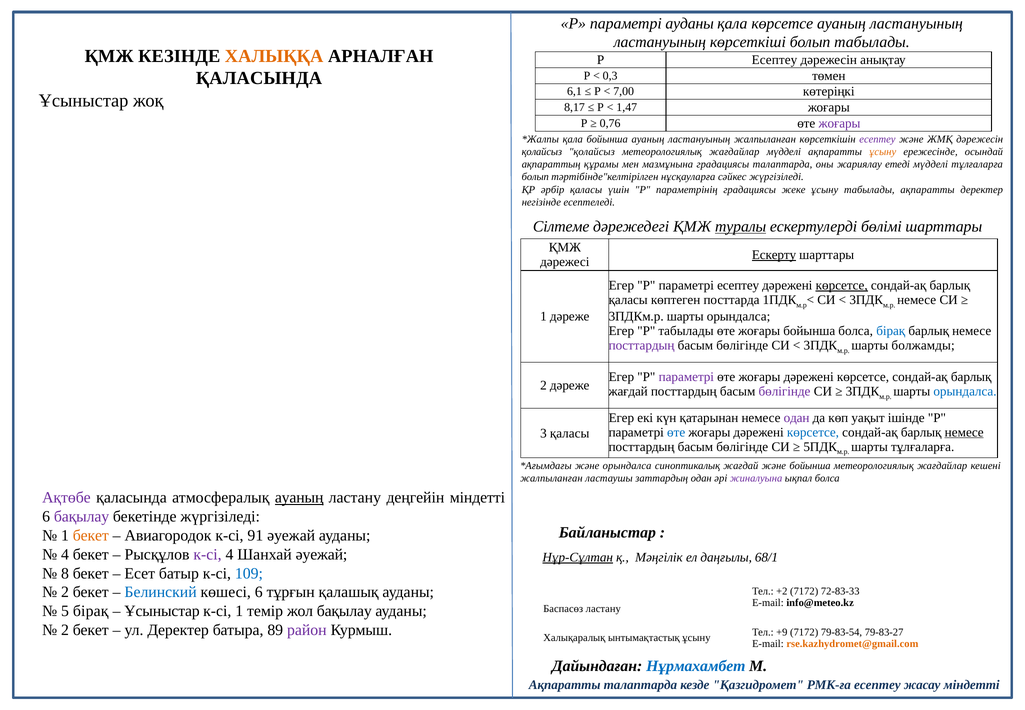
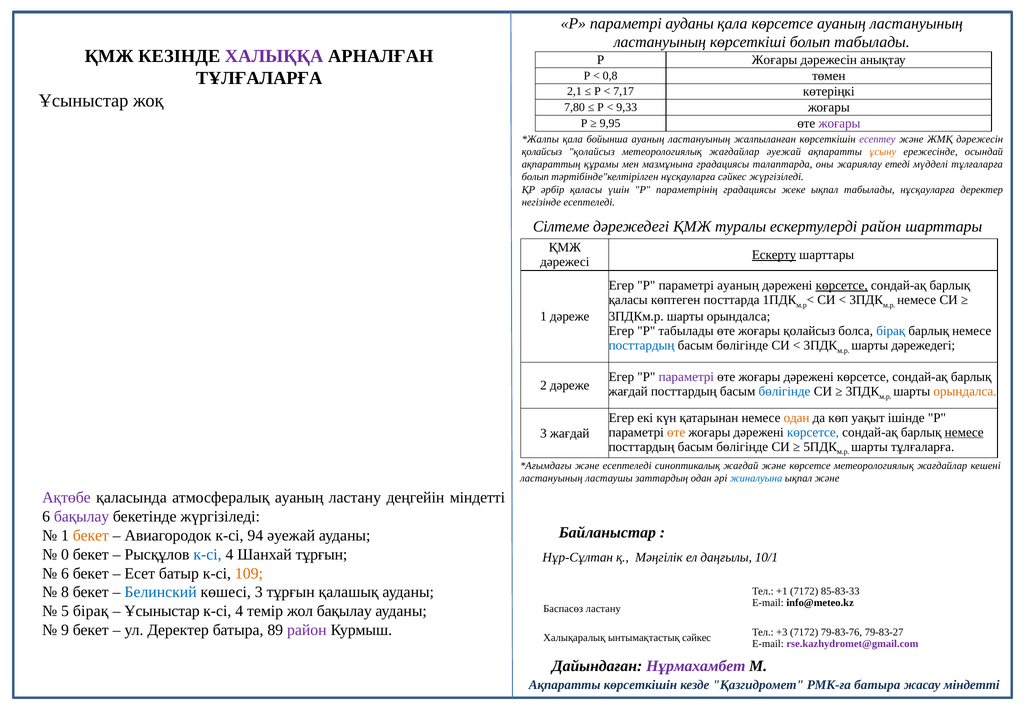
ХАЛЫҚҚА colour: orange -> purple
Р Есептеу: Есептеу -> Жоғары
ҚАЛАСЫНДА at (259, 78): ҚАЛАСЫНДА -> ТҰЛҒАЛАРҒА
0,3: 0,3 -> 0,8
6,1: 6,1 -> 2,1
7,00: 7,00 -> 7,17
8,17: 8,17 -> 7,80
1,47: 1,47 -> 9,33
0,76: 0,76 -> 9,95
жағдайлар мүдделі: мүдделі -> әуежай
жеке ұсыну: ұсыну -> ықпал
табылады ақпаратты: ақпаратты -> нұсқауларға
туралы underline: present -> none
ескертулерді бөлімі: бөлімі -> район
параметрі есептеу: есептеу -> ауаның
жоғары бойынша: бойынша -> қолайсыз
посттардың at (642, 345) colour: purple -> blue
шарты болжамды: болжамды -> дәрежедегі
бөлігінде at (784, 391) colour: purple -> blue
орындалса at (965, 391) colour: blue -> orange
одан at (797, 417) colour: purple -> orange
өте at (676, 432) colour: blue -> orange
3 қаласы: қаласы -> жағдай
және орындалса: орындалса -> есептеледі
және бойынша: бойынша -> көрсетсе
жалпыланған at (551, 478): жалпыланған -> ластануының
жиналуына colour: purple -> blue
ықпал болса: болса -> және
ауаның at (299, 497) underline: present -> none
91: 91 -> 94
4 at (65, 554): 4 -> 0
к-сі at (207, 554) colour: purple -> blue
Шанхай әуежай: әуежай -> тұрғын
Нұр-Сұлтан underline: present -> none
68/1: 68/1 -> 10/1
8 at (65, 573): 8 -> 6
109 colour: blue -> orange
2 at (65, 592): 2 -> 8
көшесі 6: 6 -> 3
+2: +2 -> +1
72-83-33: 72-83-33 -> 85-83-33
1 at (239, 611): 1 -> 4
2 at (65, 630): 2 -> 9
+9: +9 -> +3
79-83-54: 79-83-54 -> 79-83-76
ынтымақтастық ұсыну: ұсыну -> сәйкес
rse.kazhydromet@gmail.com colour: orange -> purple
Нұрмахамбет colour: blue -> purple
Ақпаратты талаптарда: талаптарда -> көрсеткішін
РМК-ға есептеу: есептеу -> батыра
